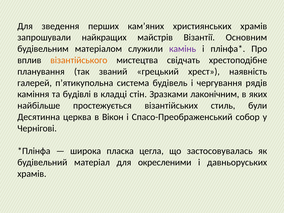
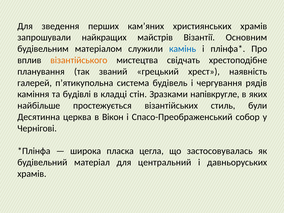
камінь colour: purple -> blue
лаконічним: лаконічним -> напівкругле
окресленими: окресленими -> центральний
